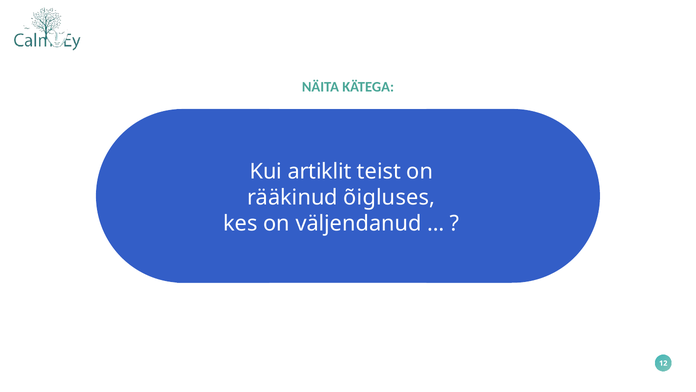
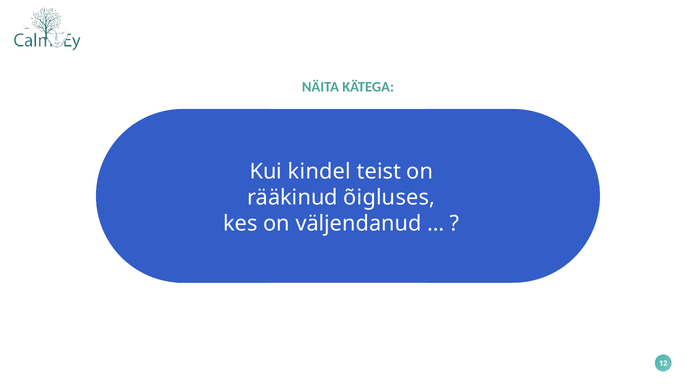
artiklit: artiklit -> kindel
